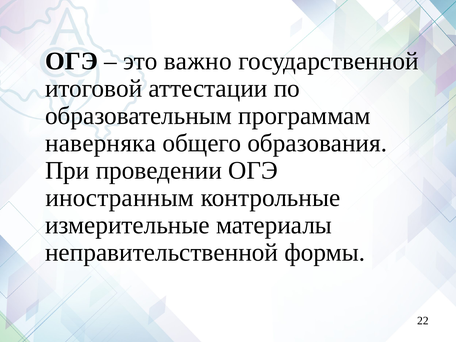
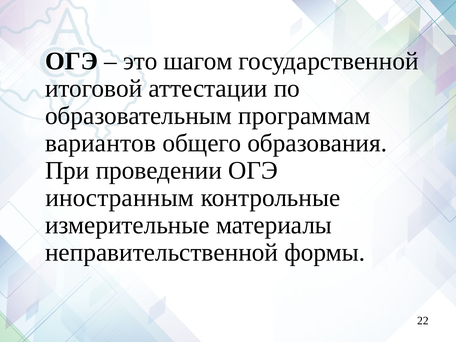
важно: важно -> шагом
наверняка: наверняка -> вариантов
